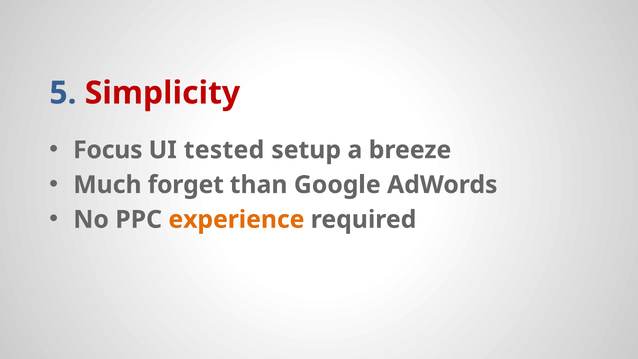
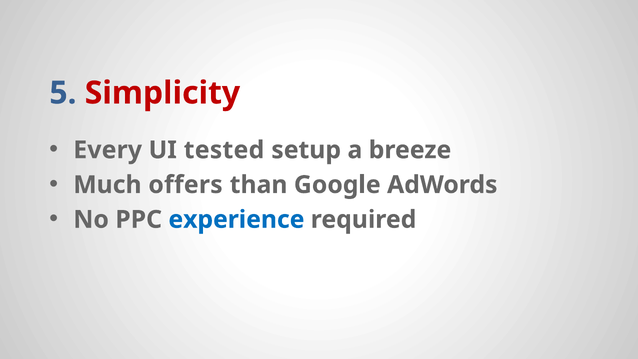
Focus: Focus -> Every
forget: forget -> offers
experience colour: orange -> blue
